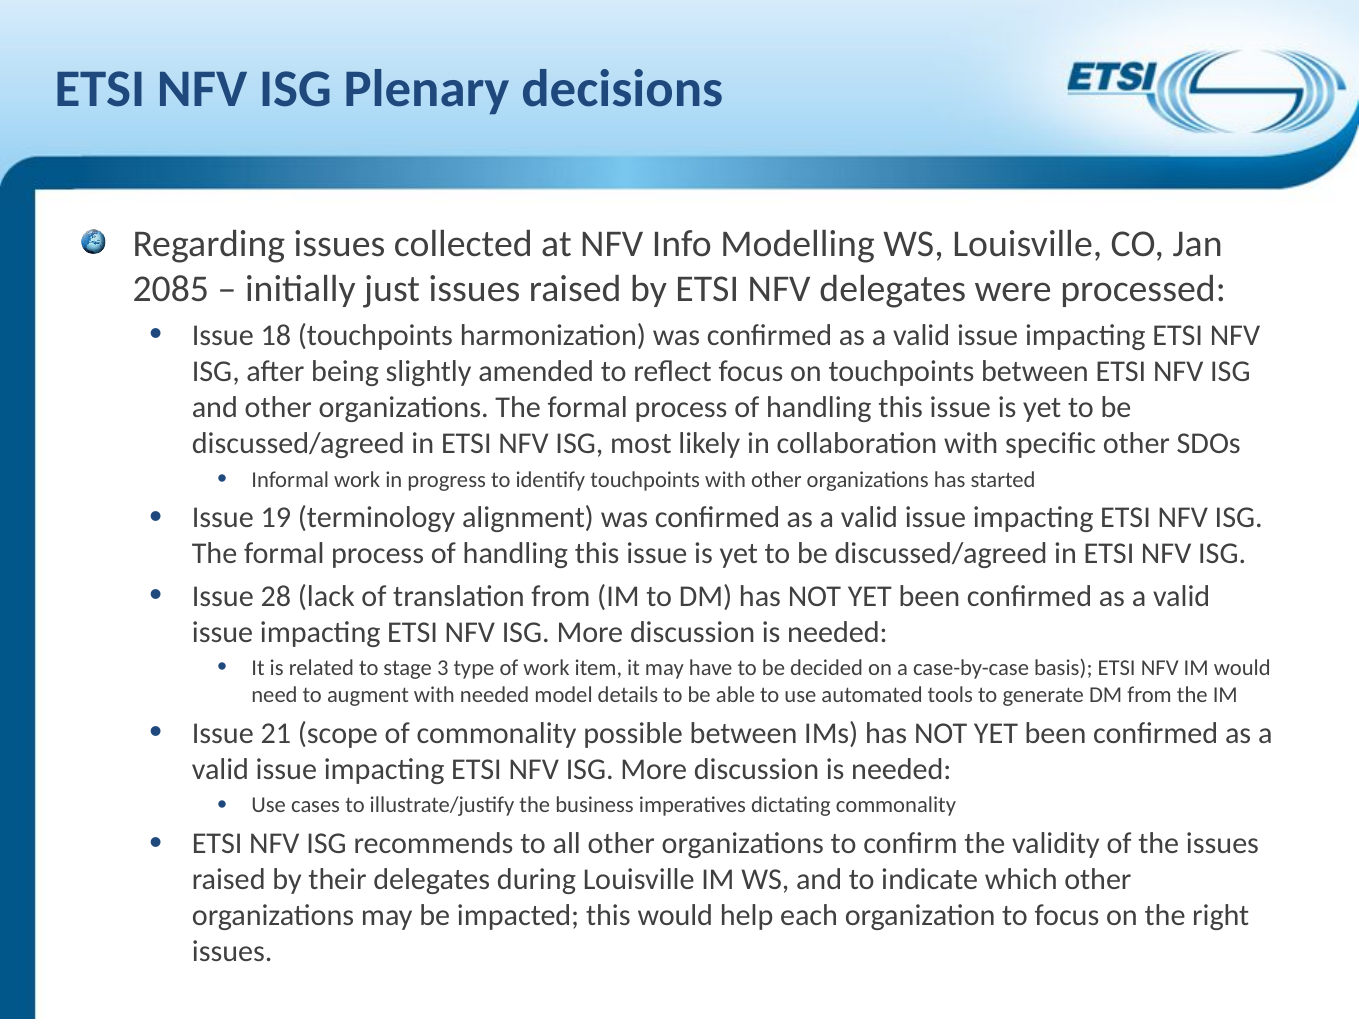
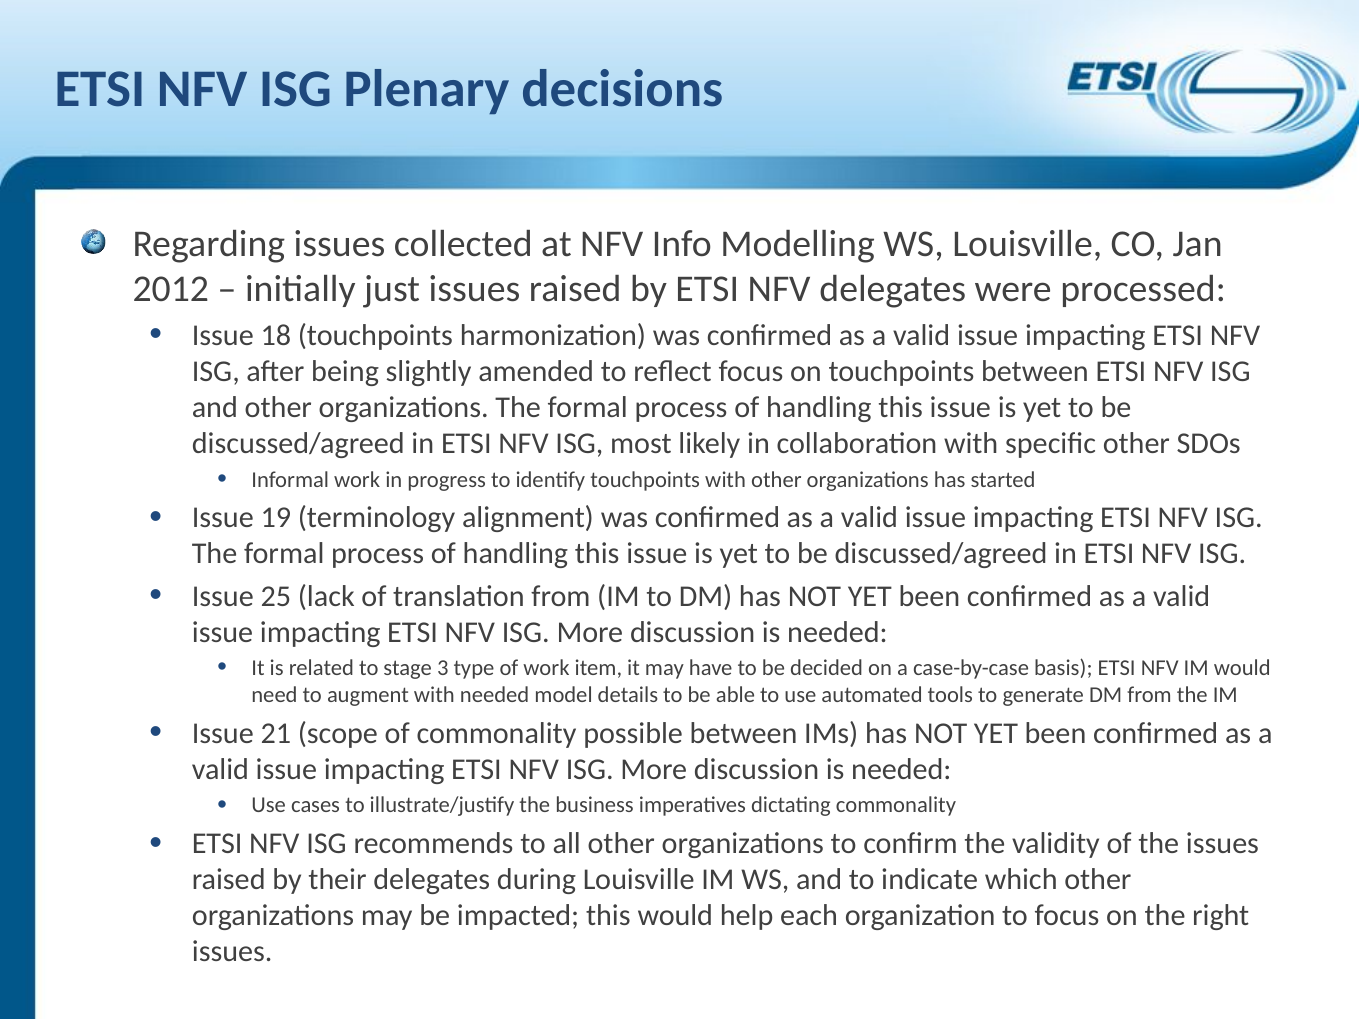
2085: 2085 -> 2012
28: 28 -> 25
